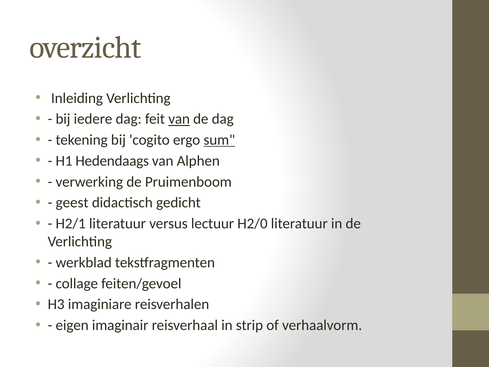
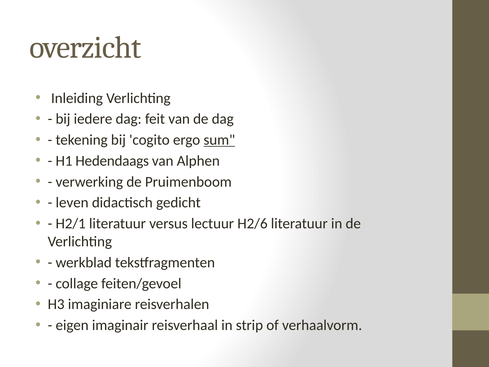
van at (179, 119) underline: present -> none
geest: geest -> leven
H2/0: H2/0 -> H2/6
